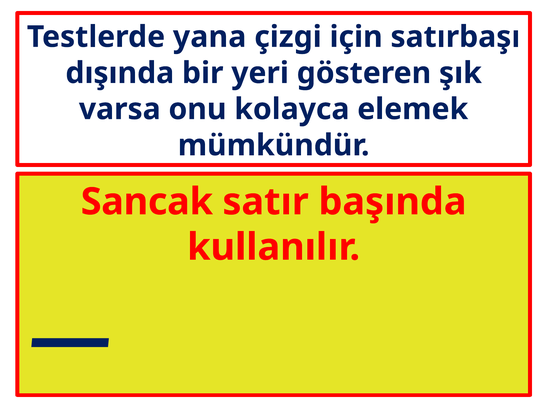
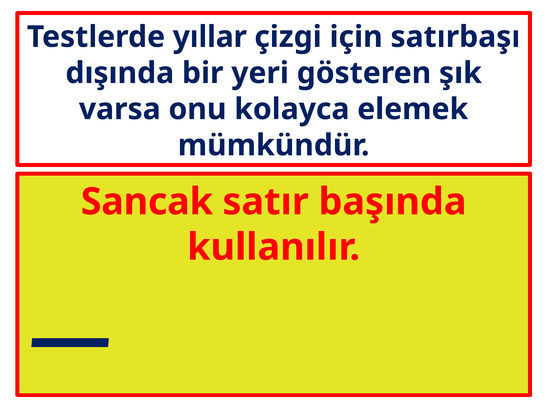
yana: yana -> yıllar
